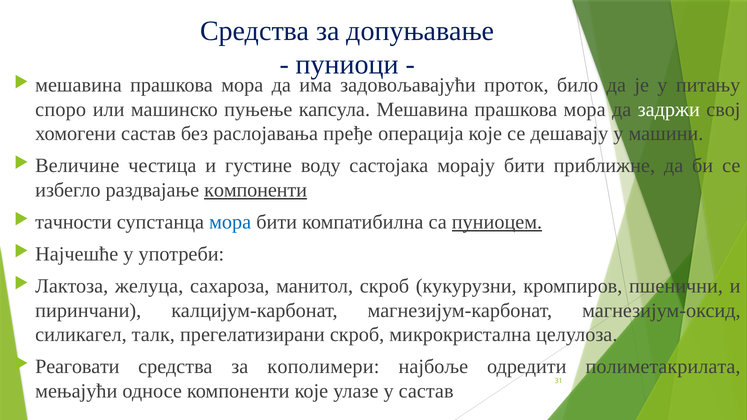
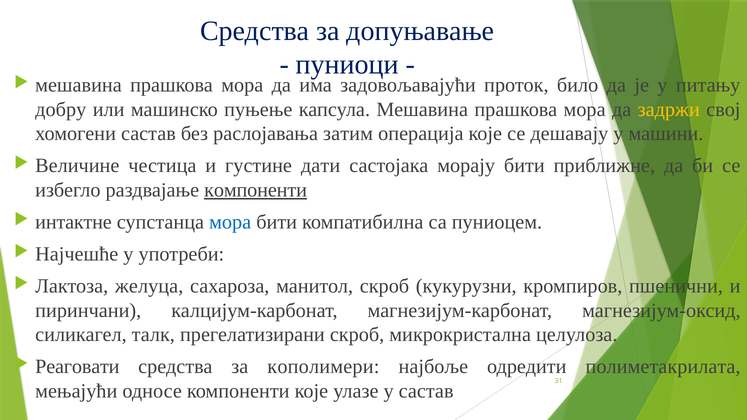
споро: споро -> добру
задржи colour: white -> yellow
пређе: пређе -> затим
воду: воду -> дати
тачности: тачности -> интактне
пуниоцем underline: present -> none
